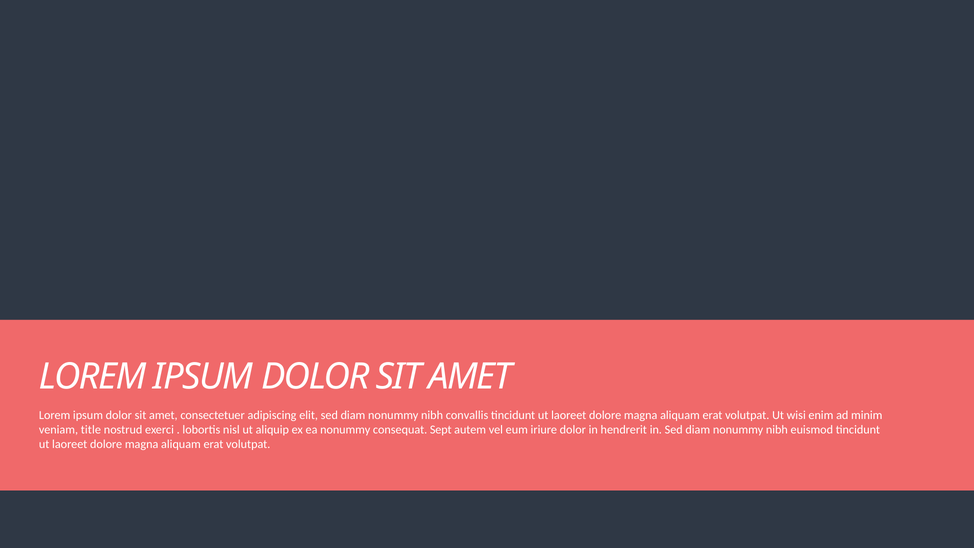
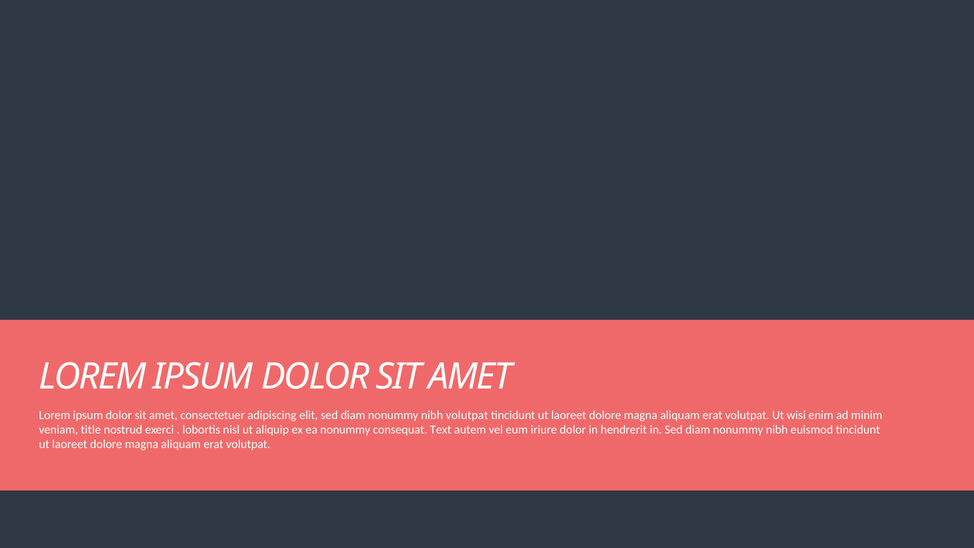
nibh convallis: convallis -> volutpat
Sept: Sept -> Text
